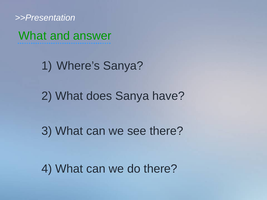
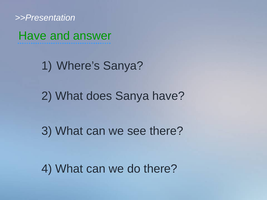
What at (32, 36): What -> Have
